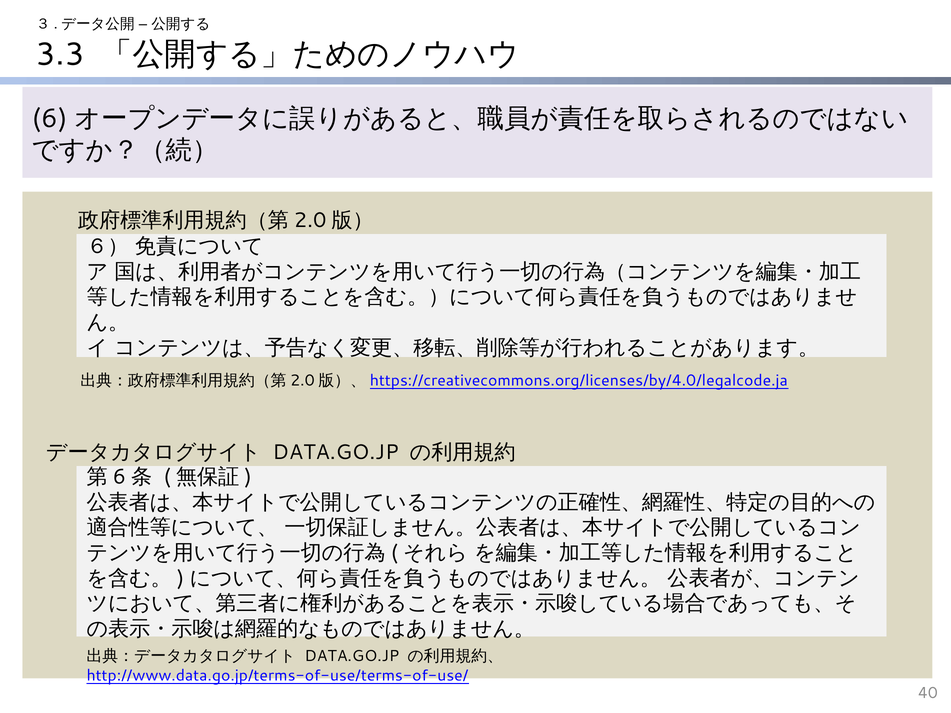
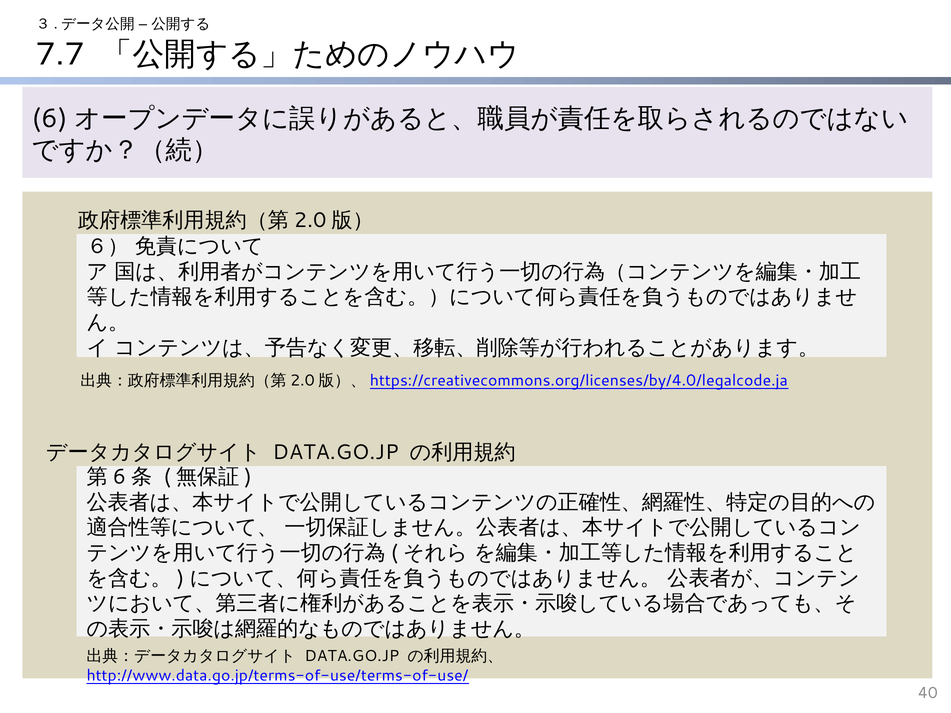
3.3: 3.3 -> 7.7
